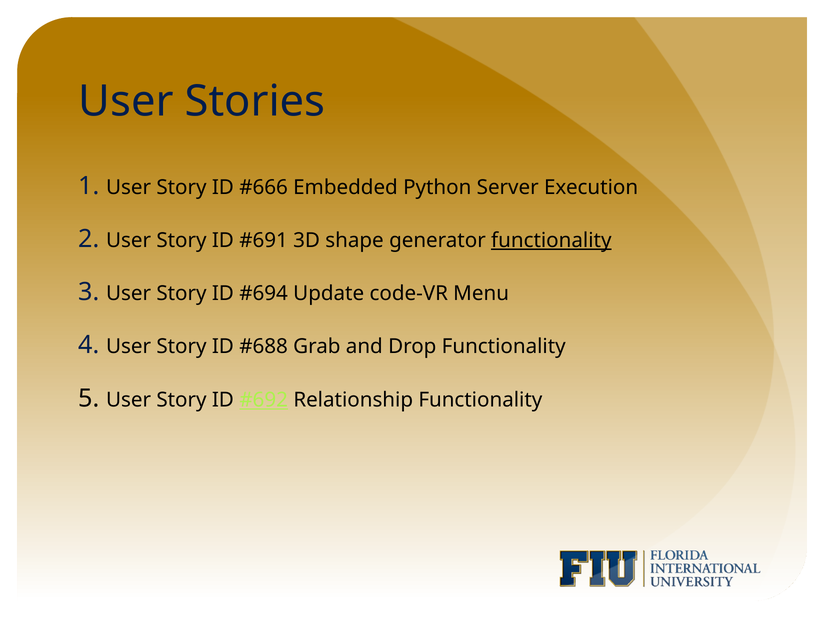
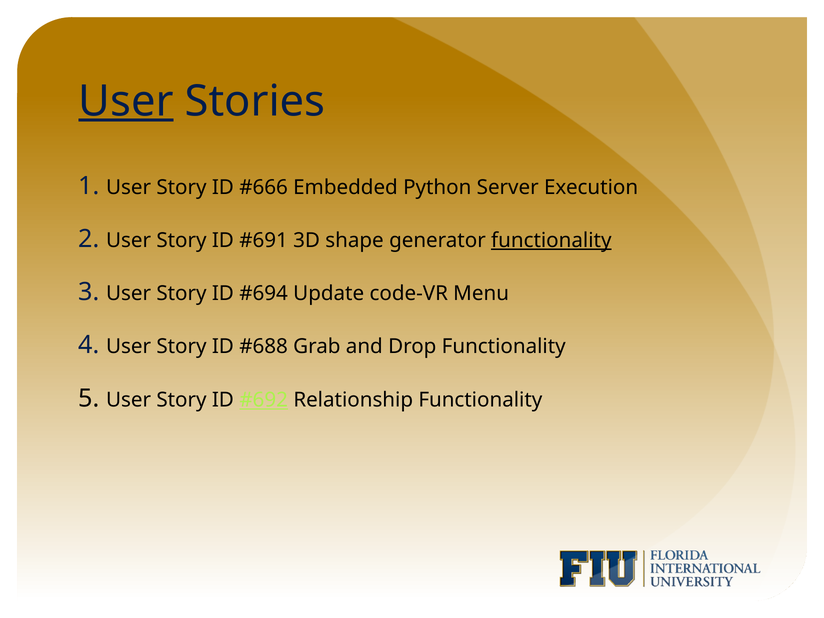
User at (126, 101) underline: none -> present
